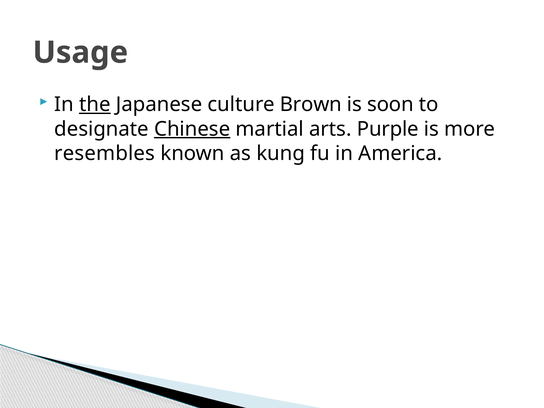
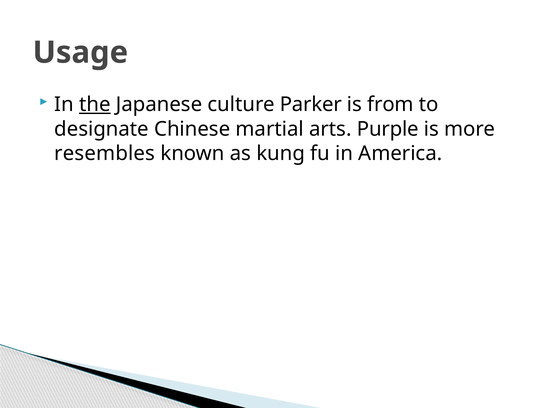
Brown: Brown -> Parker
soon: soon -> from
Chinese underline: present -> none
